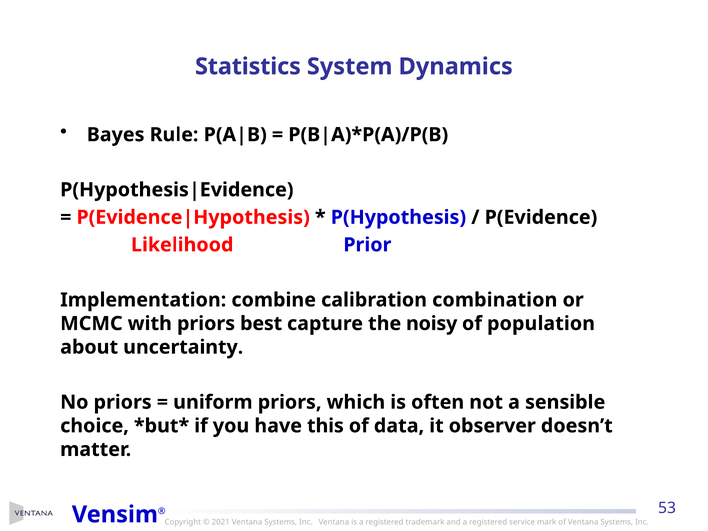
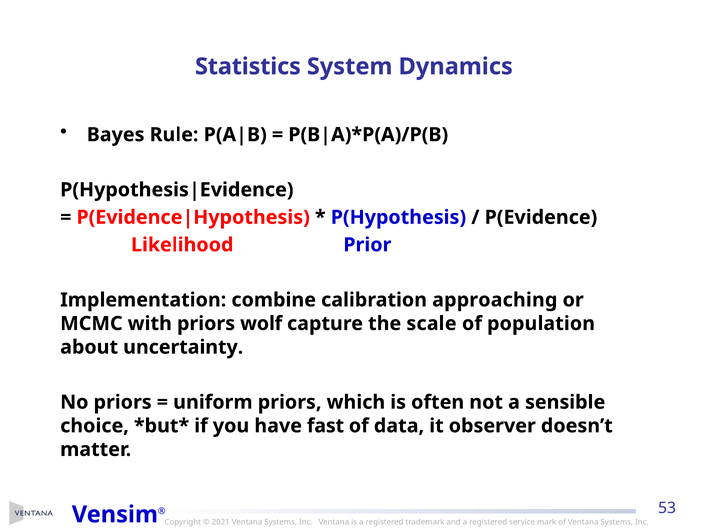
combination: combination -> approaching
best: best -> wolf
noisy: noisy -> scale
this: this -> fast
